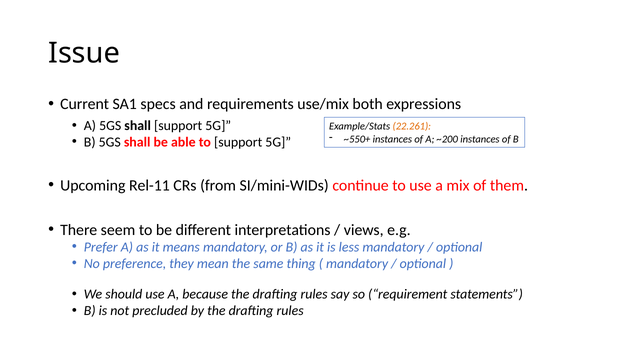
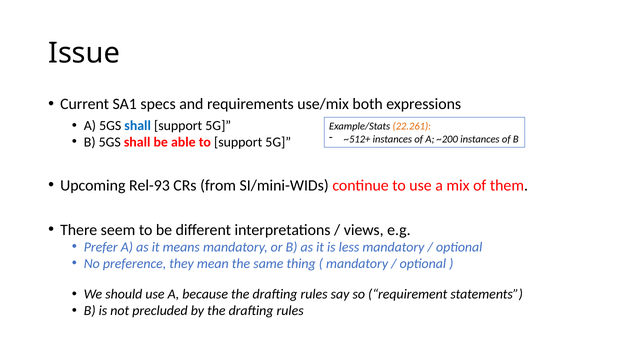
shall at (138, 126) colour: black -> blue
~550+: ~550+ -> ~512+
Rel-11: Rel-11 -> Rel-93
